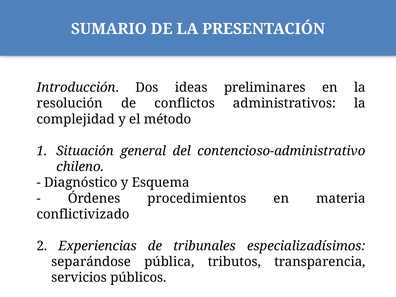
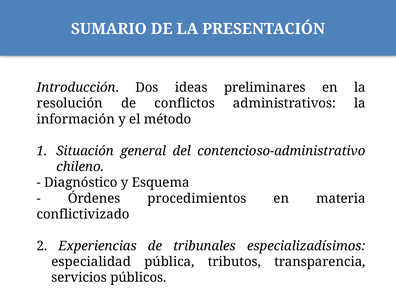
complejidad: complejidad -> información
separándose: separándose -> especialidad
